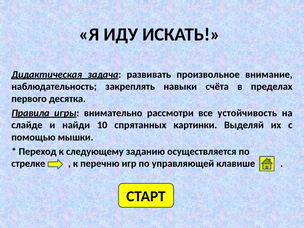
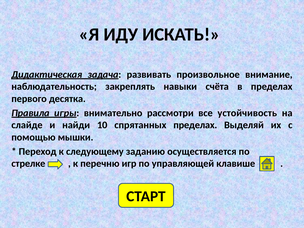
спрятанных картинки: картинки -> пределах
